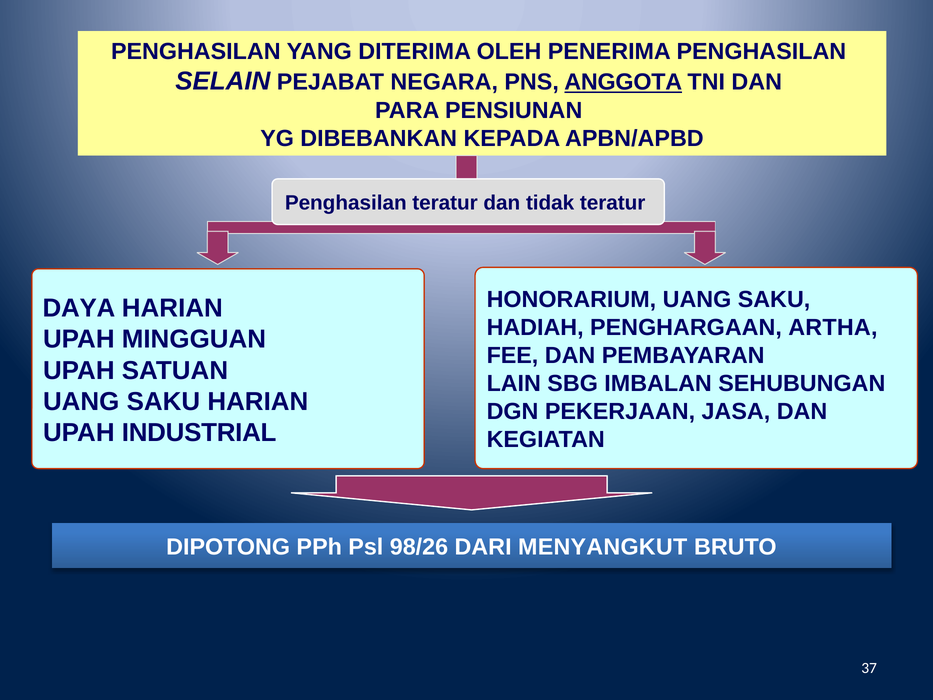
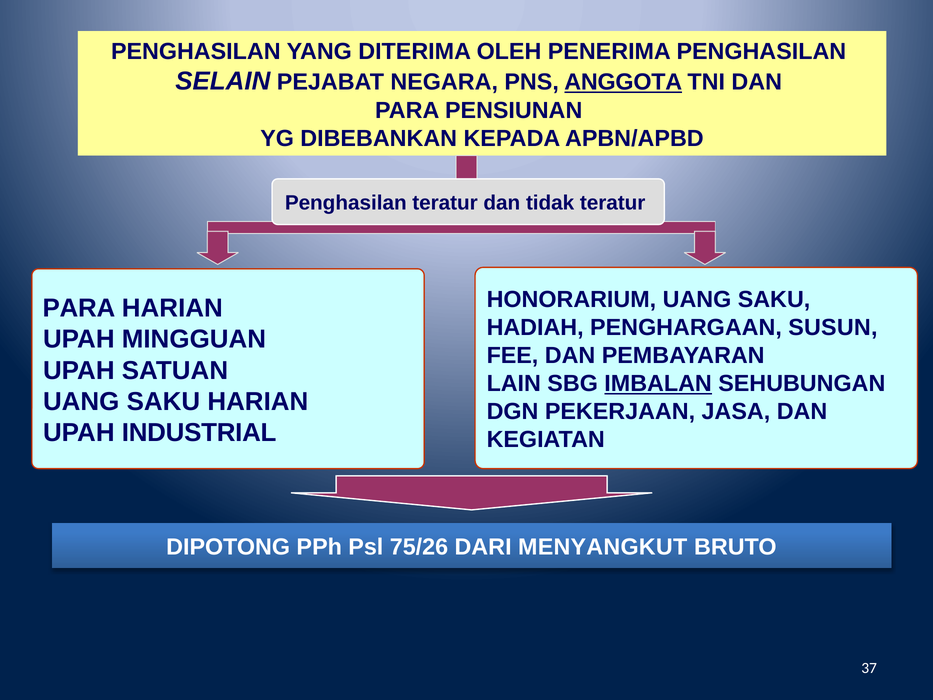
DAYA at (79, 308): DAYA -> PARA
ARTHA: ARTHA -> SUSUN
IMBALAN underline: none -> present
98/26: 98/26 -> 75/26
